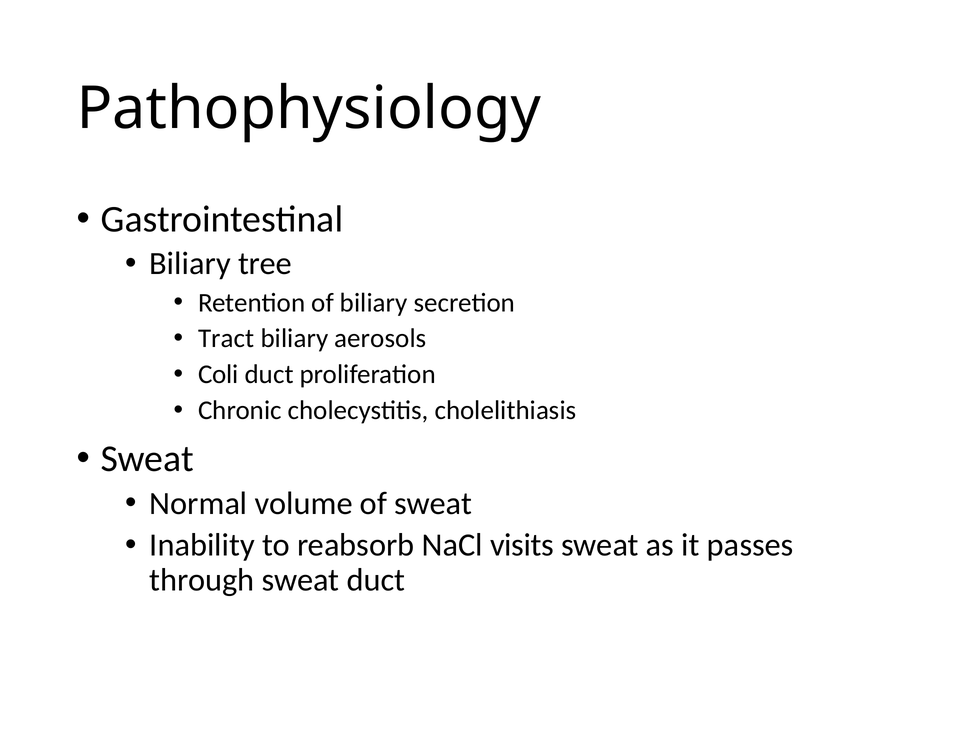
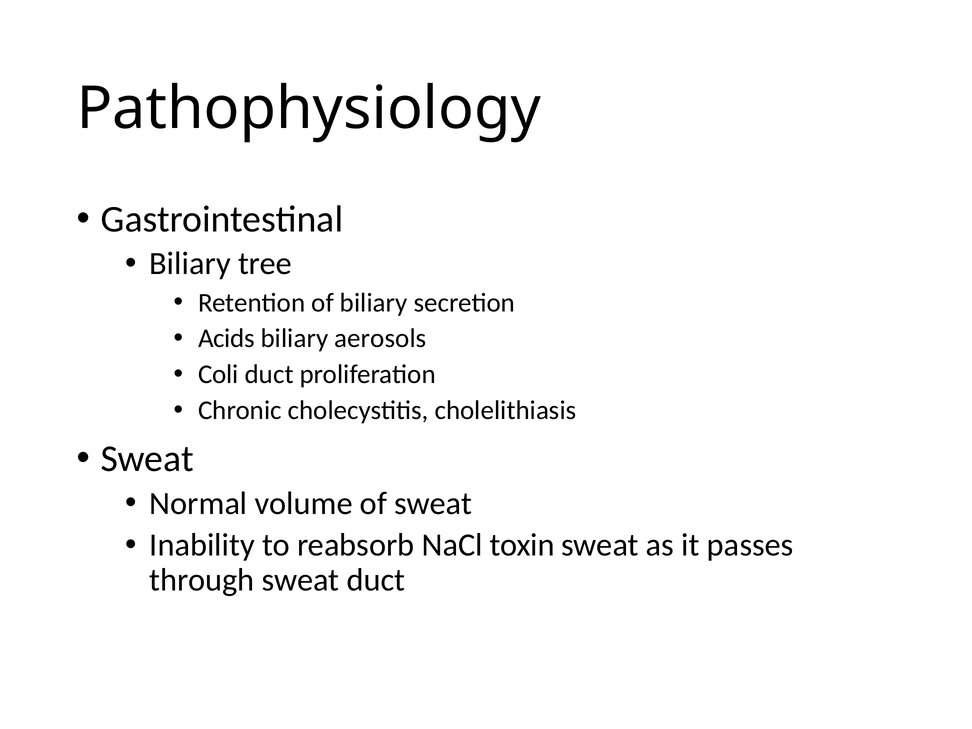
Tract: Tract -> Acids
visits: visits -> toxin
